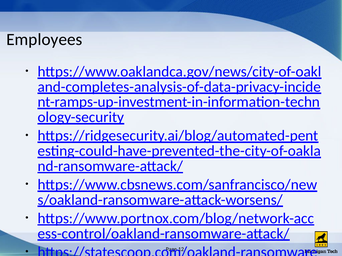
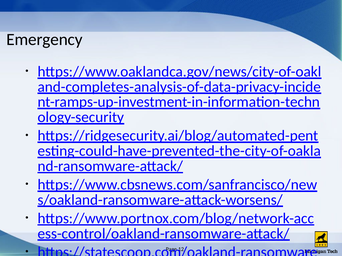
Employees: Employees -> Emergency
